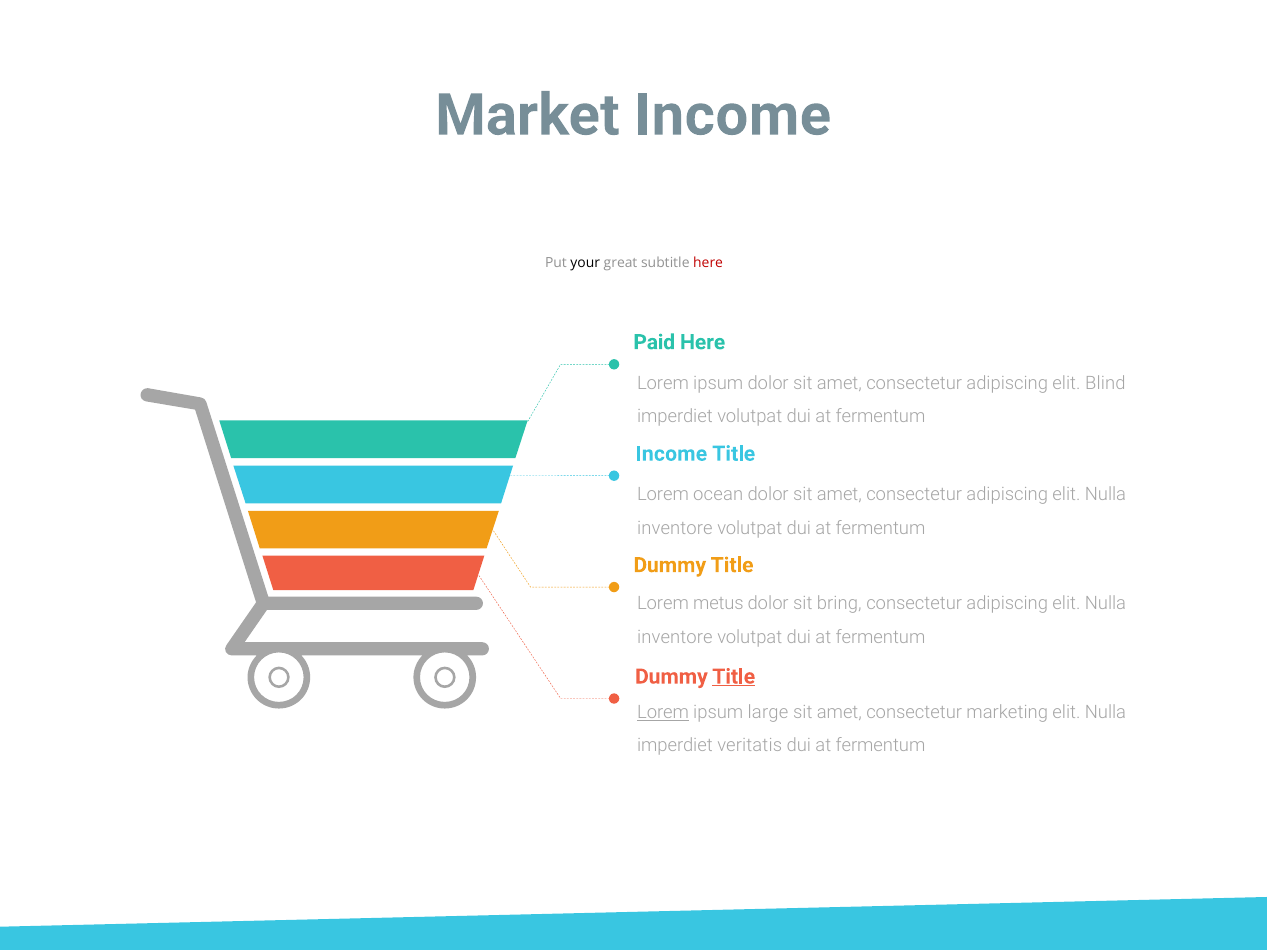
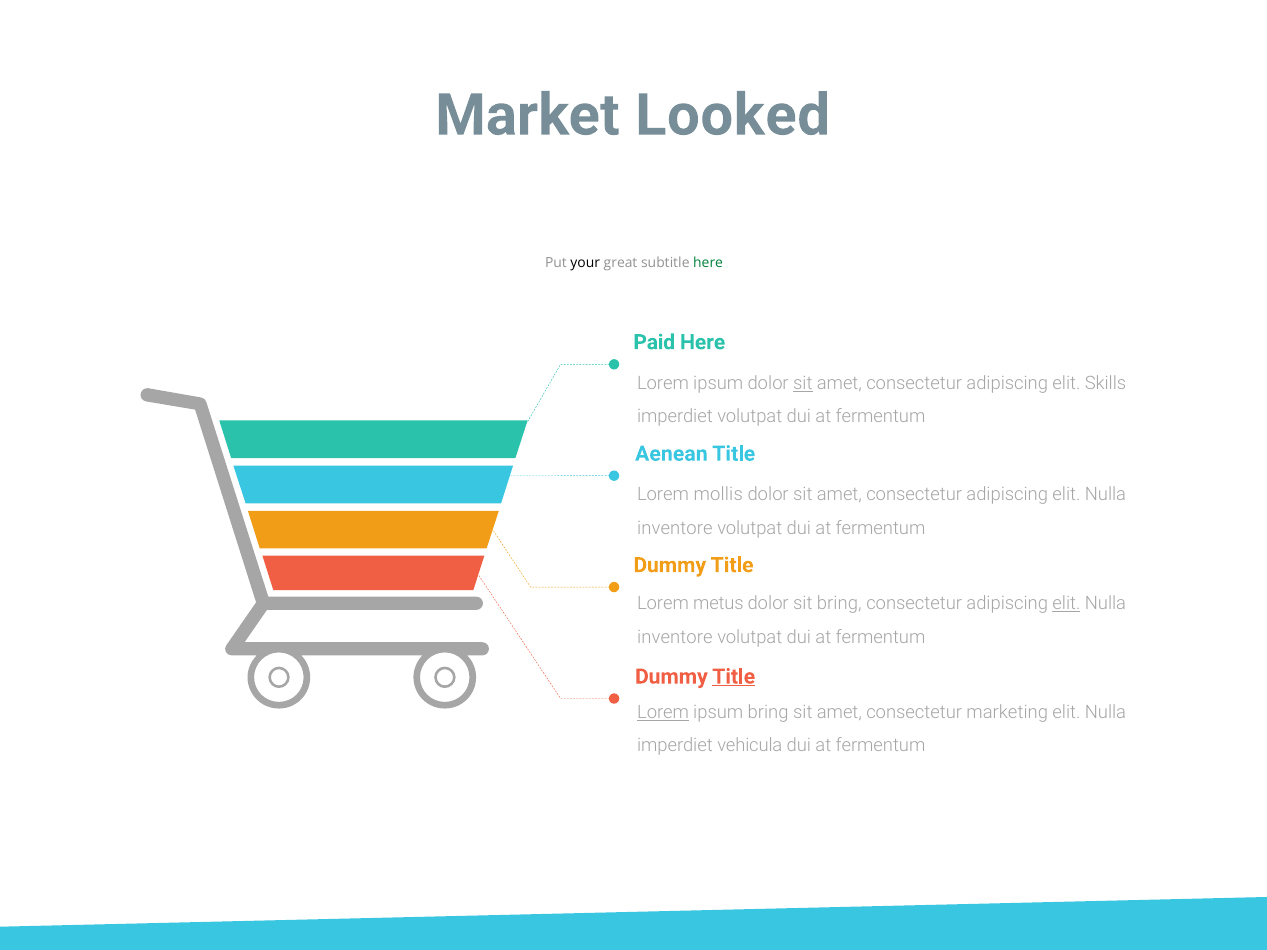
Market Income: Income -> Looked
here at (708, 263) colour: red -> green
sit at (803, 383) underline: none -> present
Blind: Blind -> Skills
Income at (671, 454): Income -> Aenean
ocean: ocean -> mollis
elit at (1066, 604) underline: none -> present
ipsum large: large -> bring
veritatis: veritatis -> vehicula
